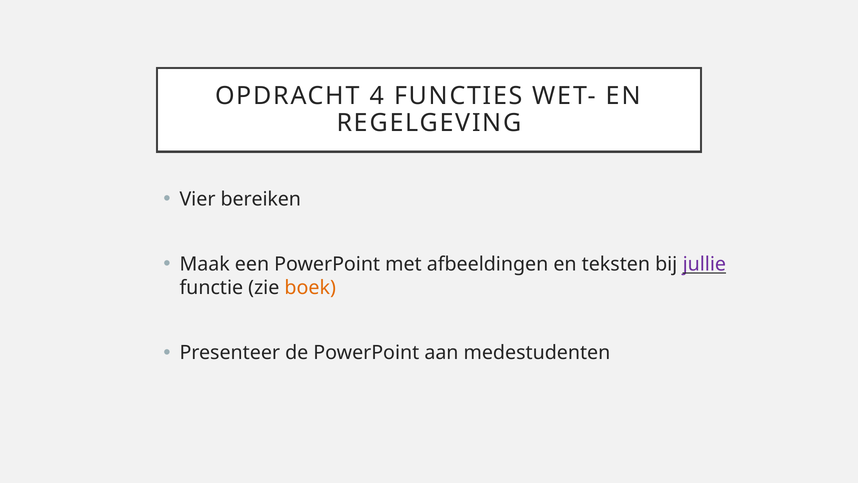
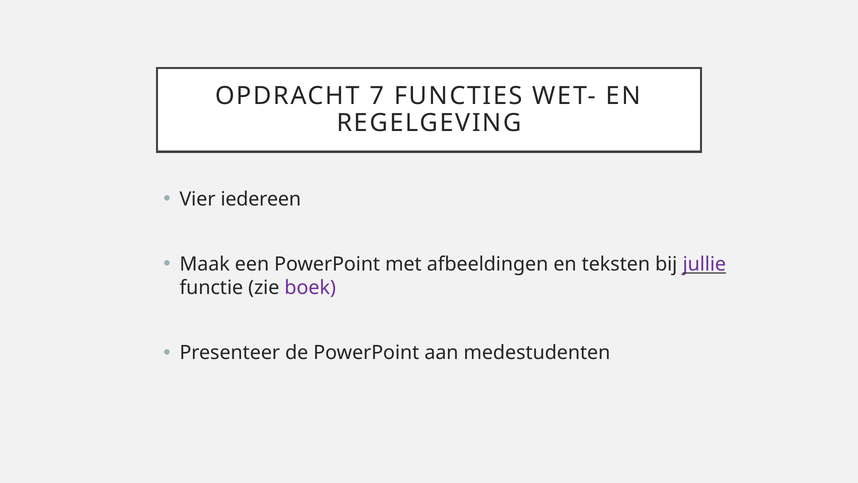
4: 4 -> 7
bereiken: bereiken -> iedereen
boek colour: orange -> purple
